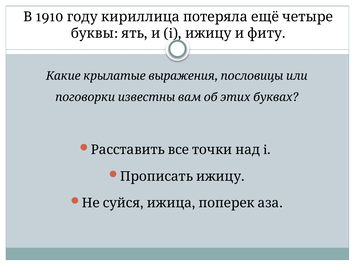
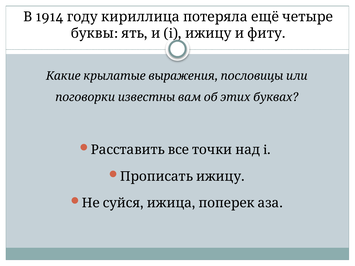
1910: 1910 -> 1914
